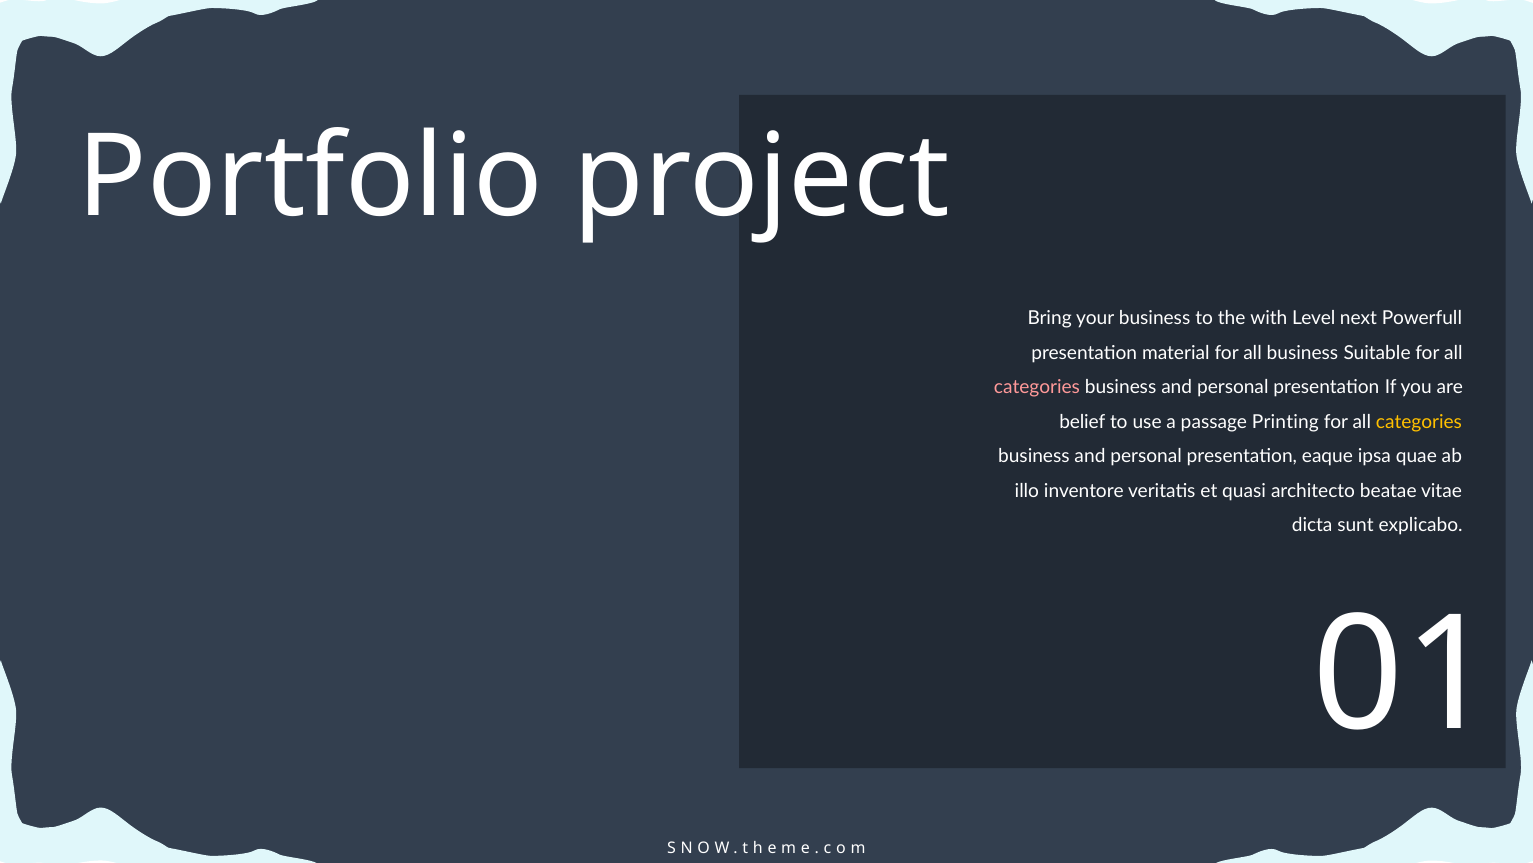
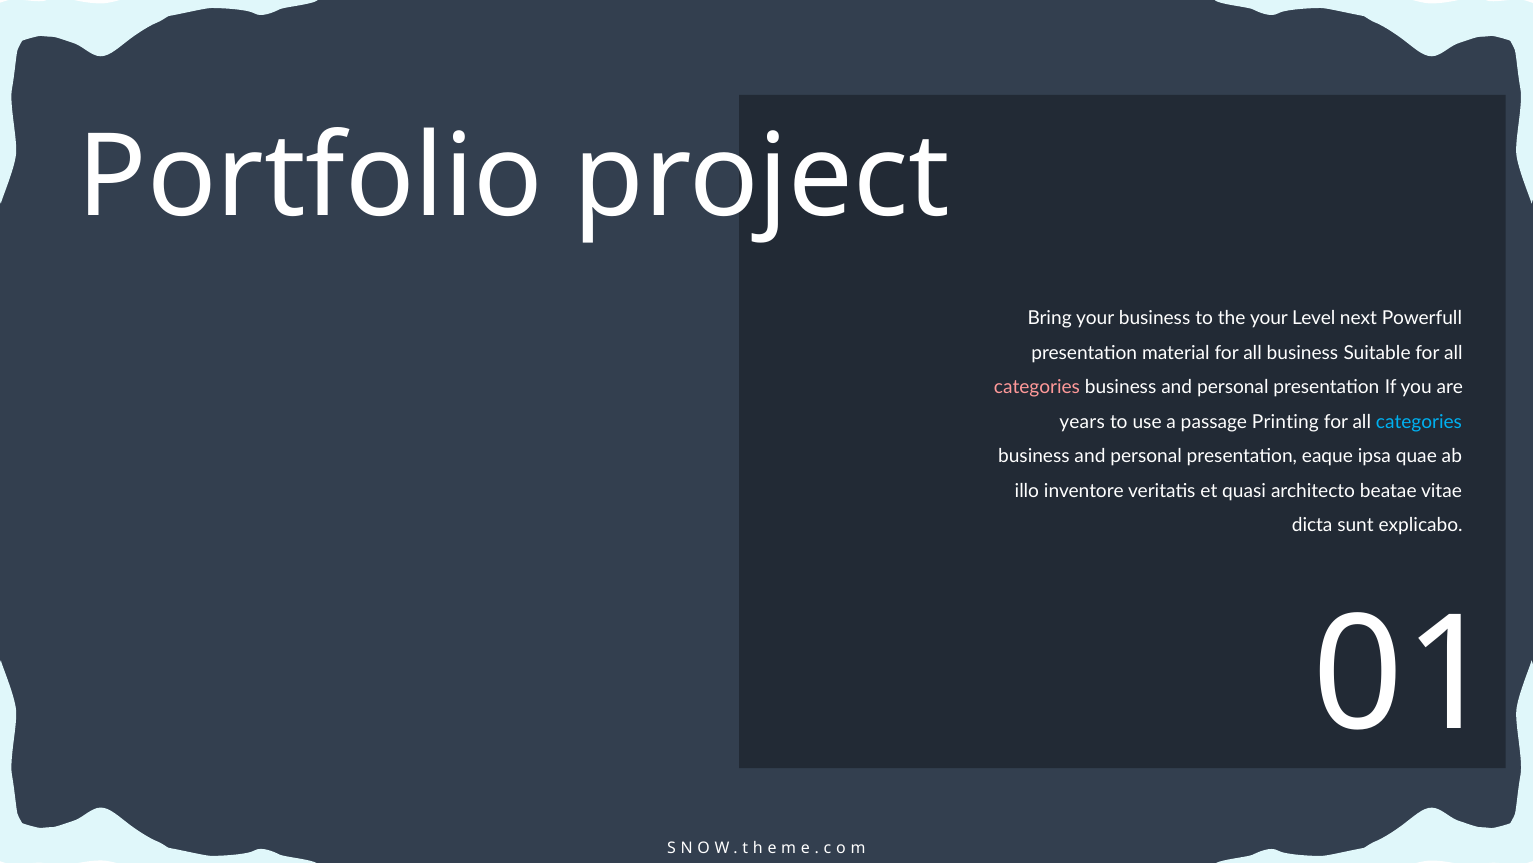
the with: with -> your
belief: belief -> years
categories at (1419, 422) colour: yellow -> light blue
